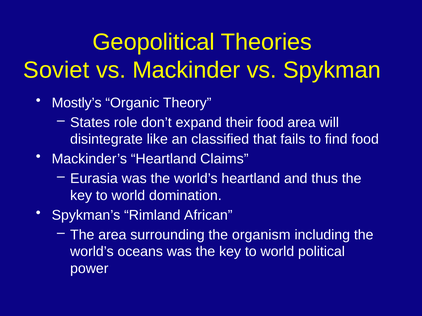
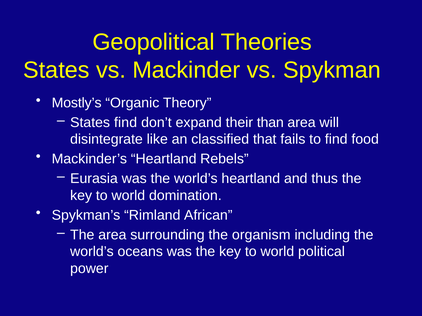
Soviet at (56, 70): Soviet -> States
States role: role -> find
their food: food -> than
Claims: Claims -> Rebels
